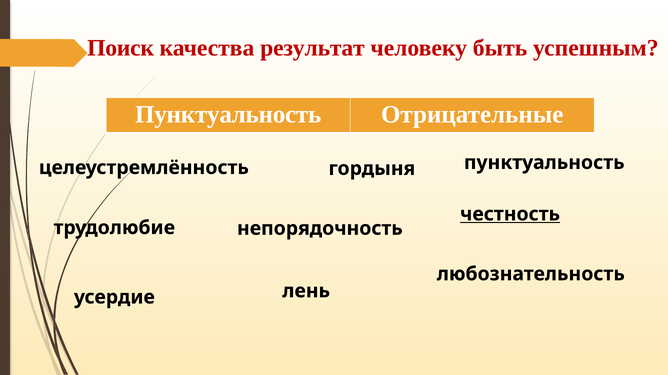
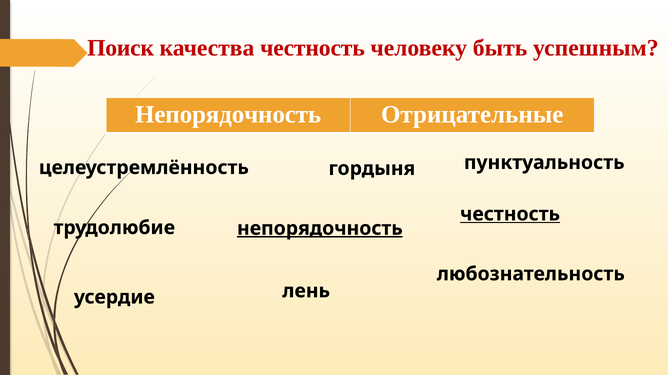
качества результат: результат -> честность
Пунктуальность at (228, 115): Пунктуальность -> Непорядочность
непорядочность at (320, 229) underline: none -> present
